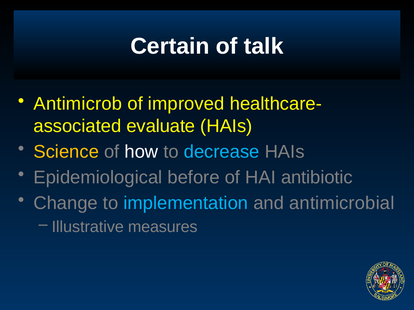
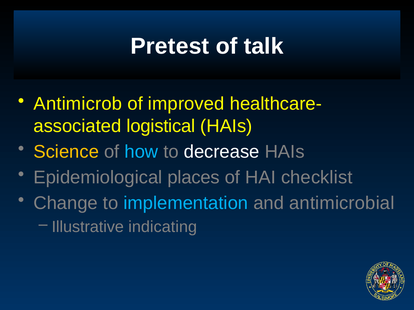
Certain: Certain -> Pretest
evaluate: evaluate -> logistical
how colour: white -> light blue
decrease colour: light blue -> white
before: before -> places
antibiotic: antibiotic -> checklist
measures: measures -> indicating
